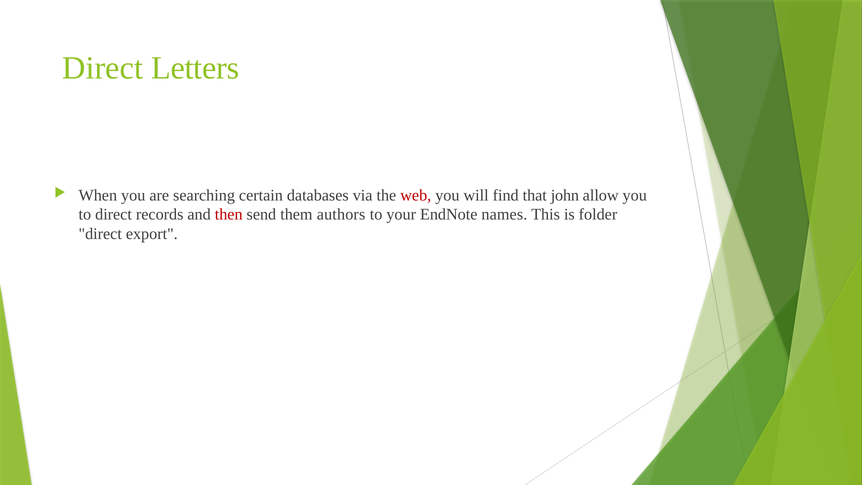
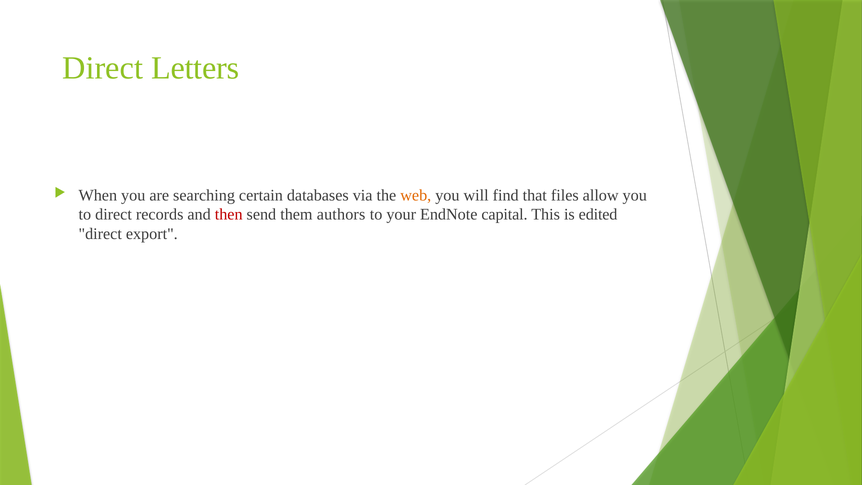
web colour: red -> orange
john: john -> files
names: names -> capital
folder: folder -> edited
